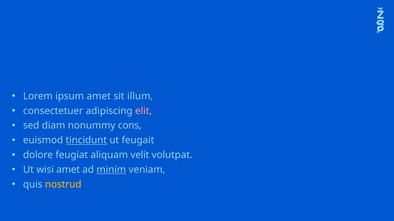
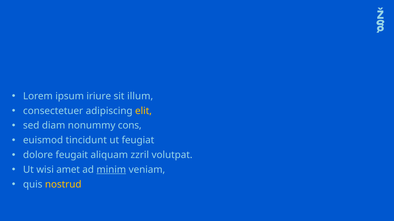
ipsum amet: amet -> iriure
elit colour: pink -> yellow
tincidunt underline: present -> none
feugait: feugait -> feugiat
feugiat: feugiat -> feugait
velit: velit -> zzril
